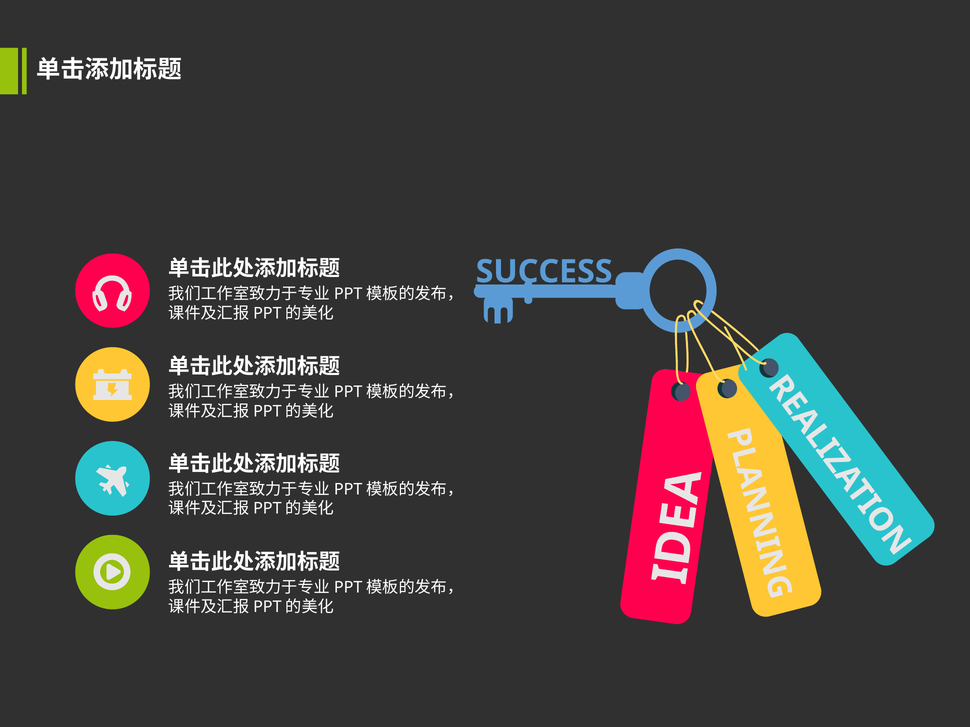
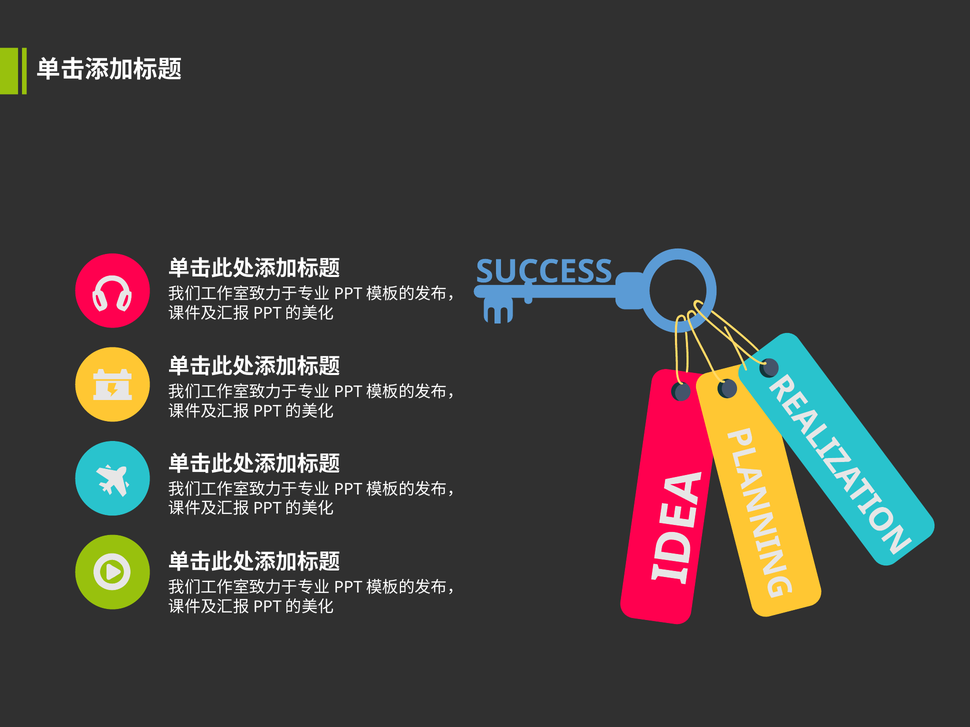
SUCCESS underline: present -> none
